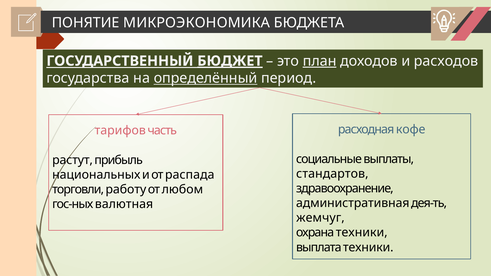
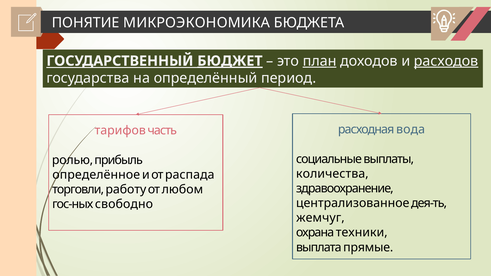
расходов underline: none -> present
определённый underline: present -> none
кофе: кофе -> вода
растут: растут -> ролью
стандартов: стандартов -> количества
национальных: национальных -> определённое
административная: административная -> централизованное
валютная: валютная -> свободно
выплата техники: техники -> прямые
